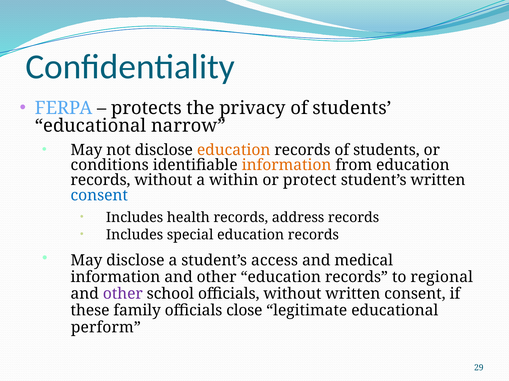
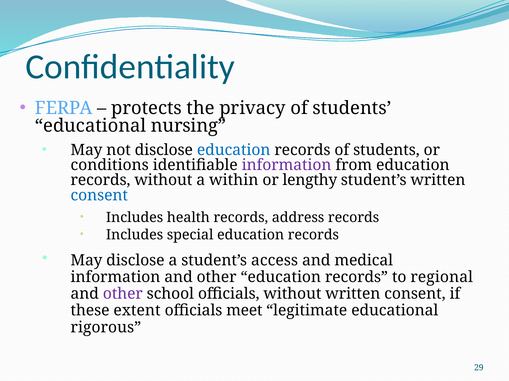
narrow: narrow -> nursing
education at (234, 150) colour: orange -> blue
information at (287, 165) colour: orange -> purple
protect: protect -> lengthy
family: family -> extent
close: close -> meet
perform: perform -> rigorous
